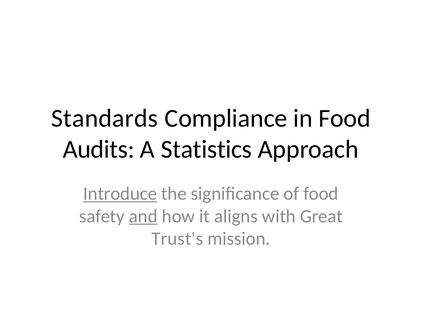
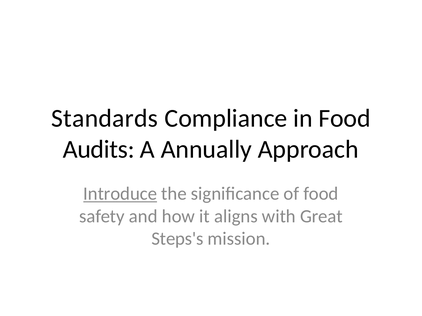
Statistics: Statistics -> Annually
and underline: present -> none
Trust's: Trust's -> Steps's
